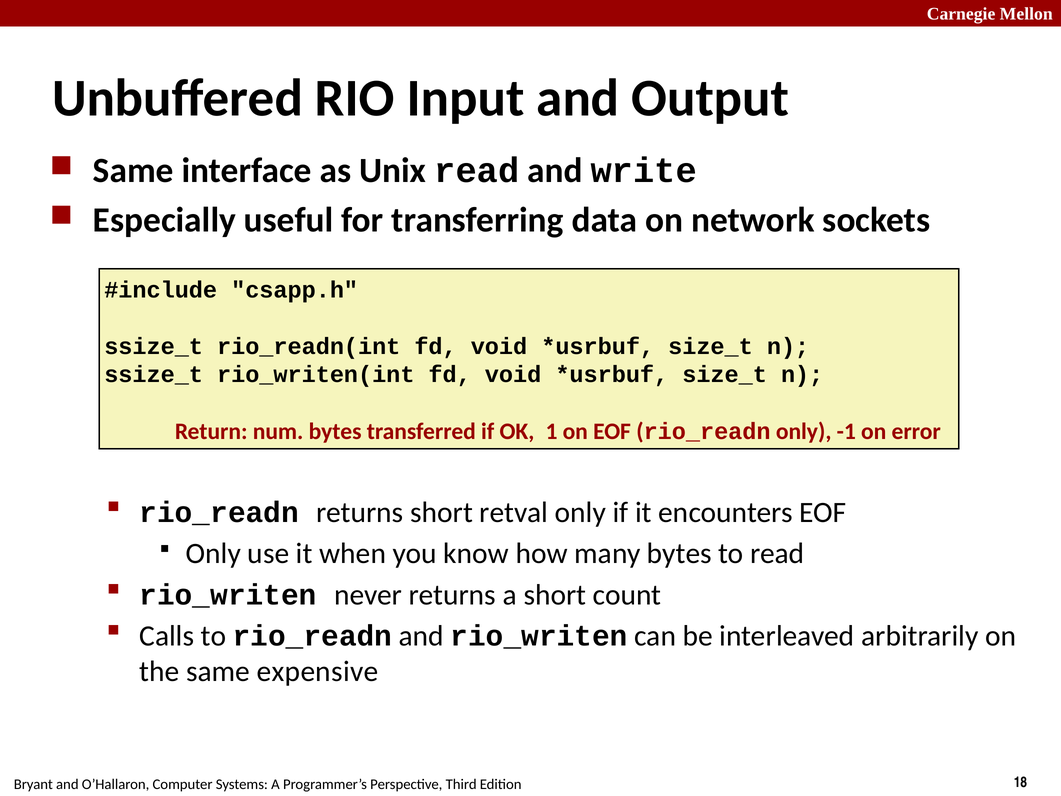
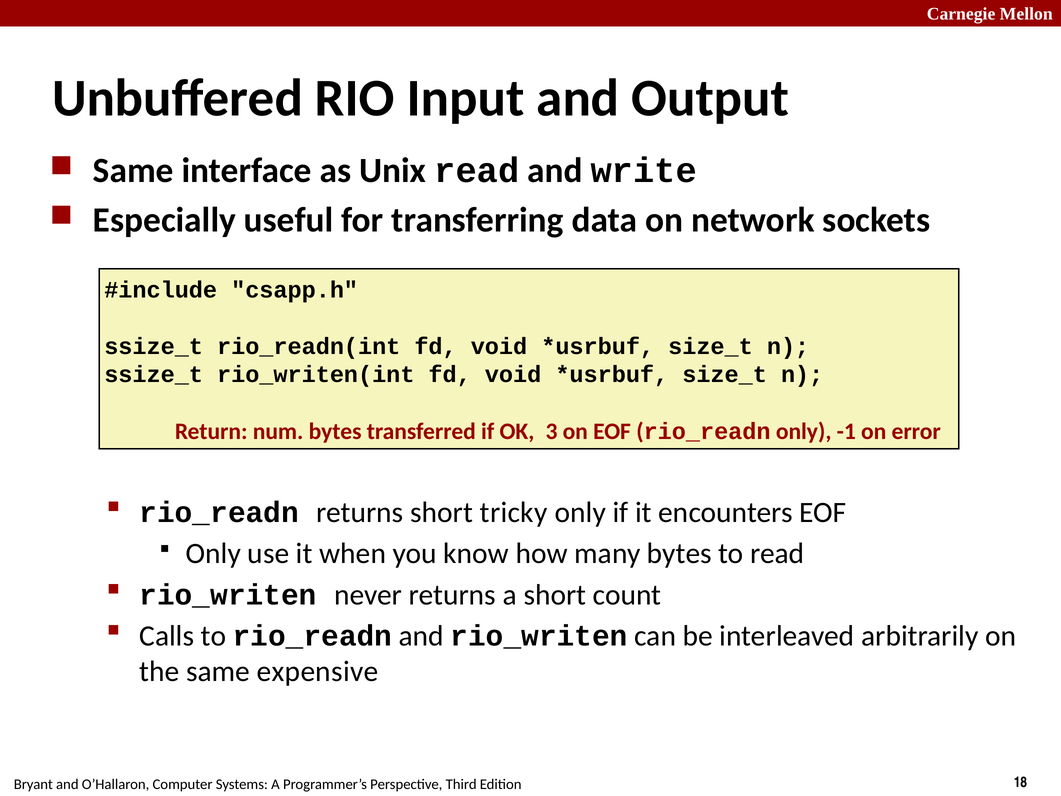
1: 1 -> 3
retval: retval -> tricky
